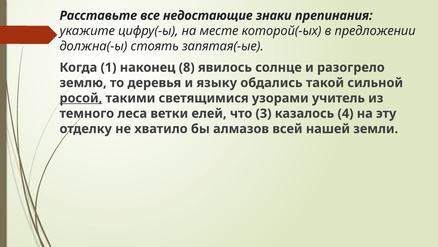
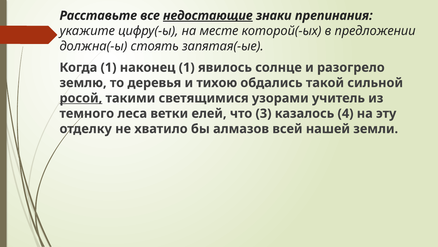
недостающие underline: none -> present
наконец 8: 8 -> 1
языку: языку -> тихою
